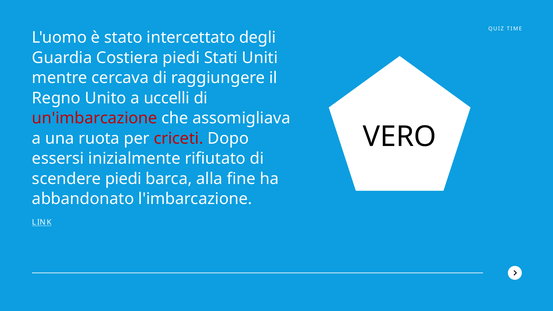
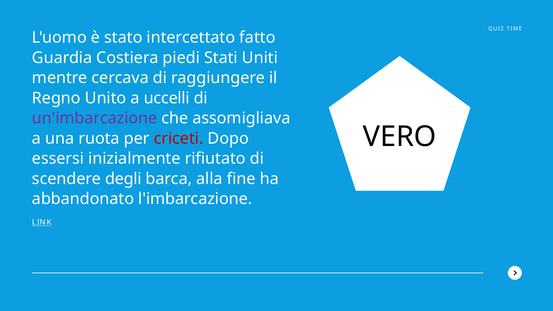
degli: degli -> fatto
un'imbarcazione colour: red -> purple
scendere piedi: piedi -> degli
